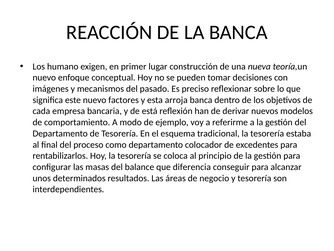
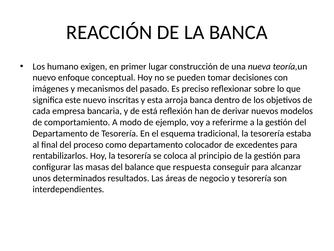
factores: factores -> inscritas
diferencia: diferencia -> respuesta
